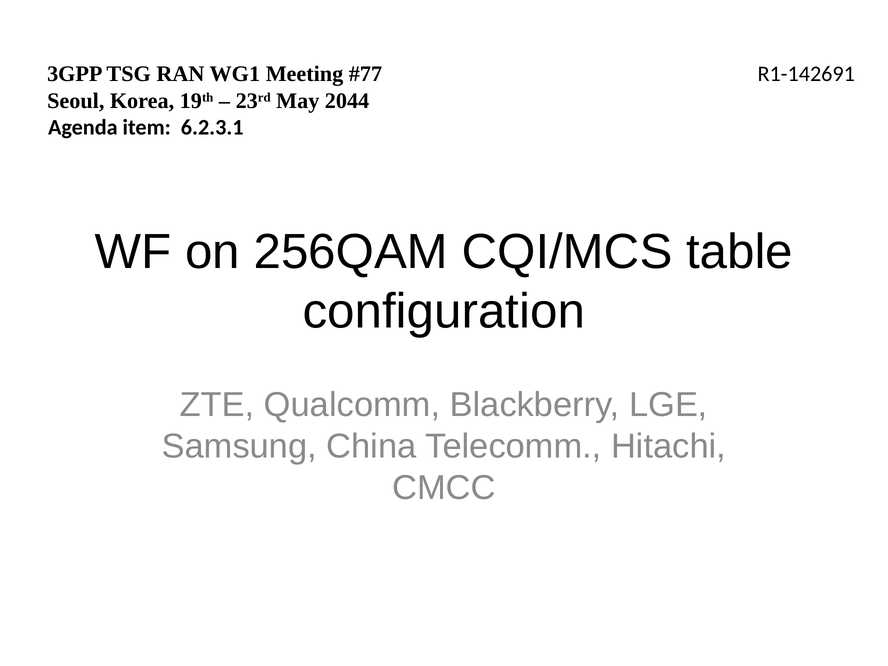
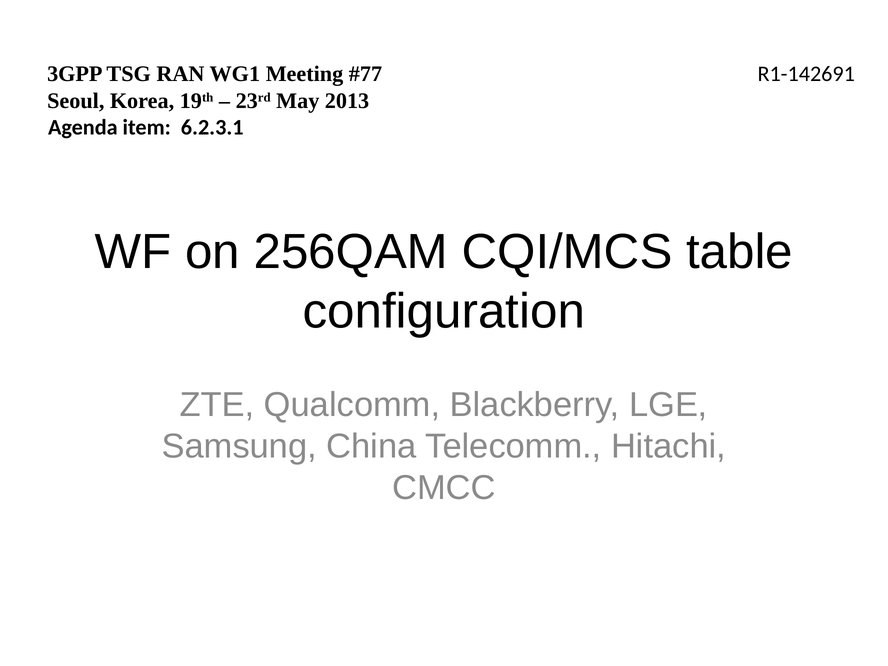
2044: 2044 -> 2013
